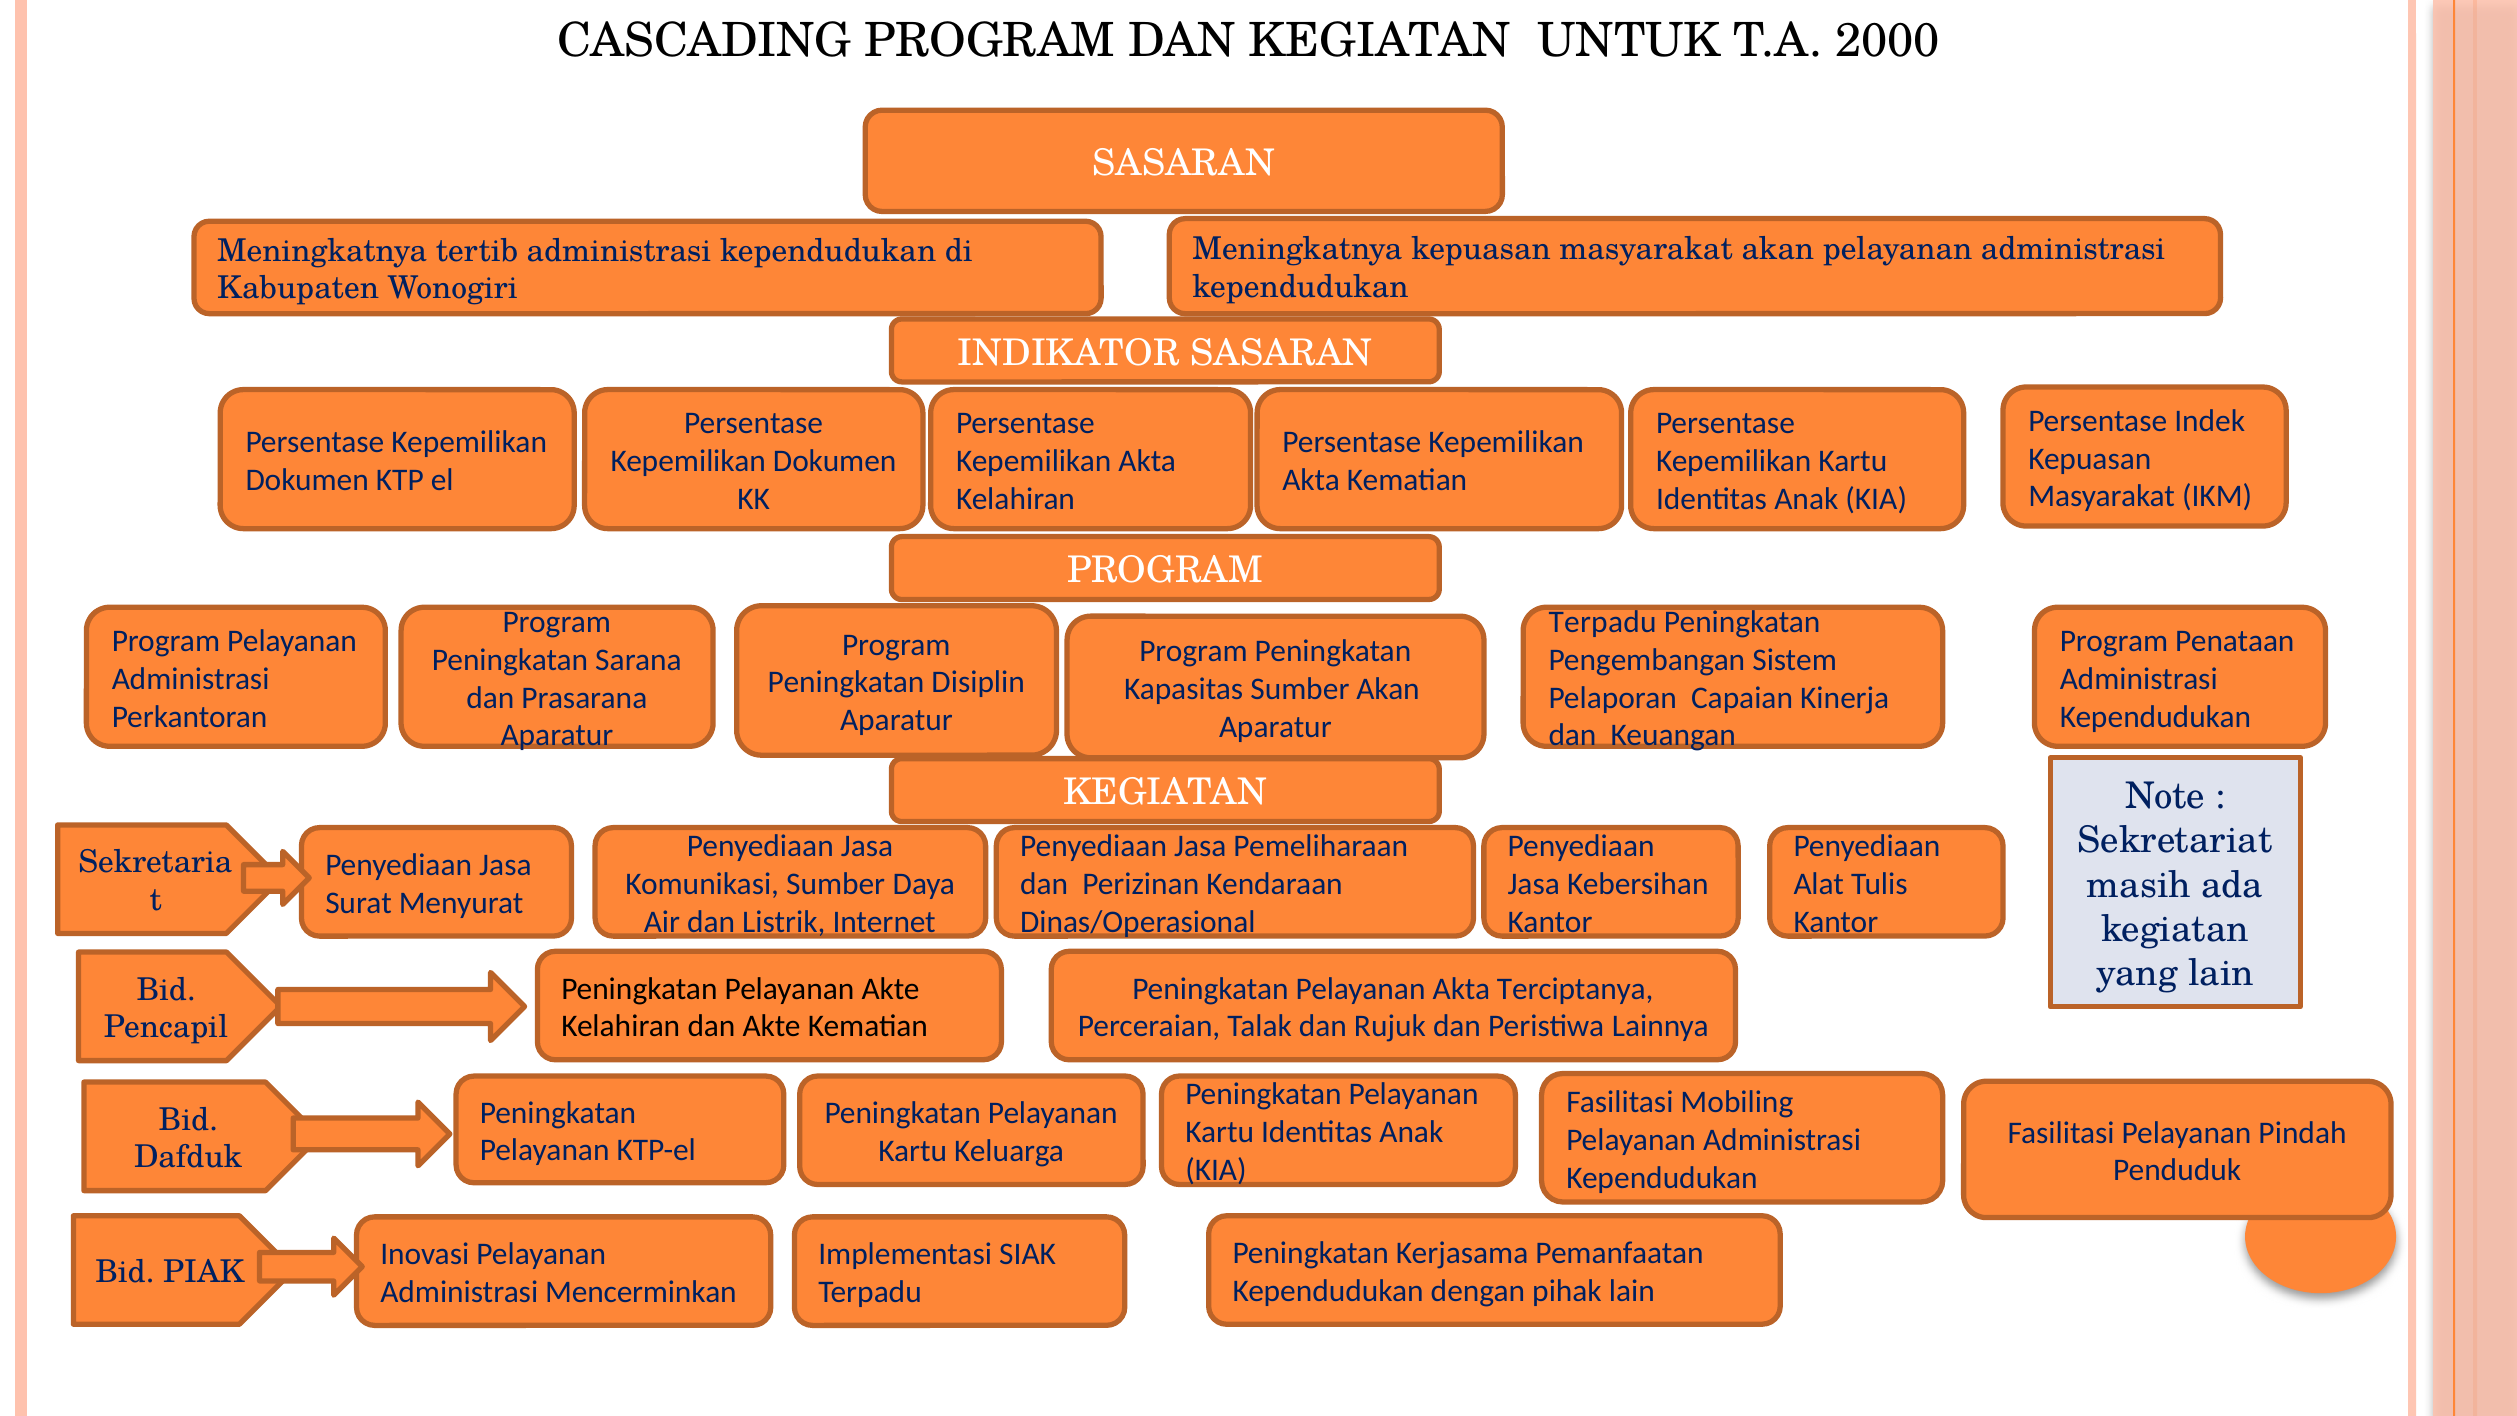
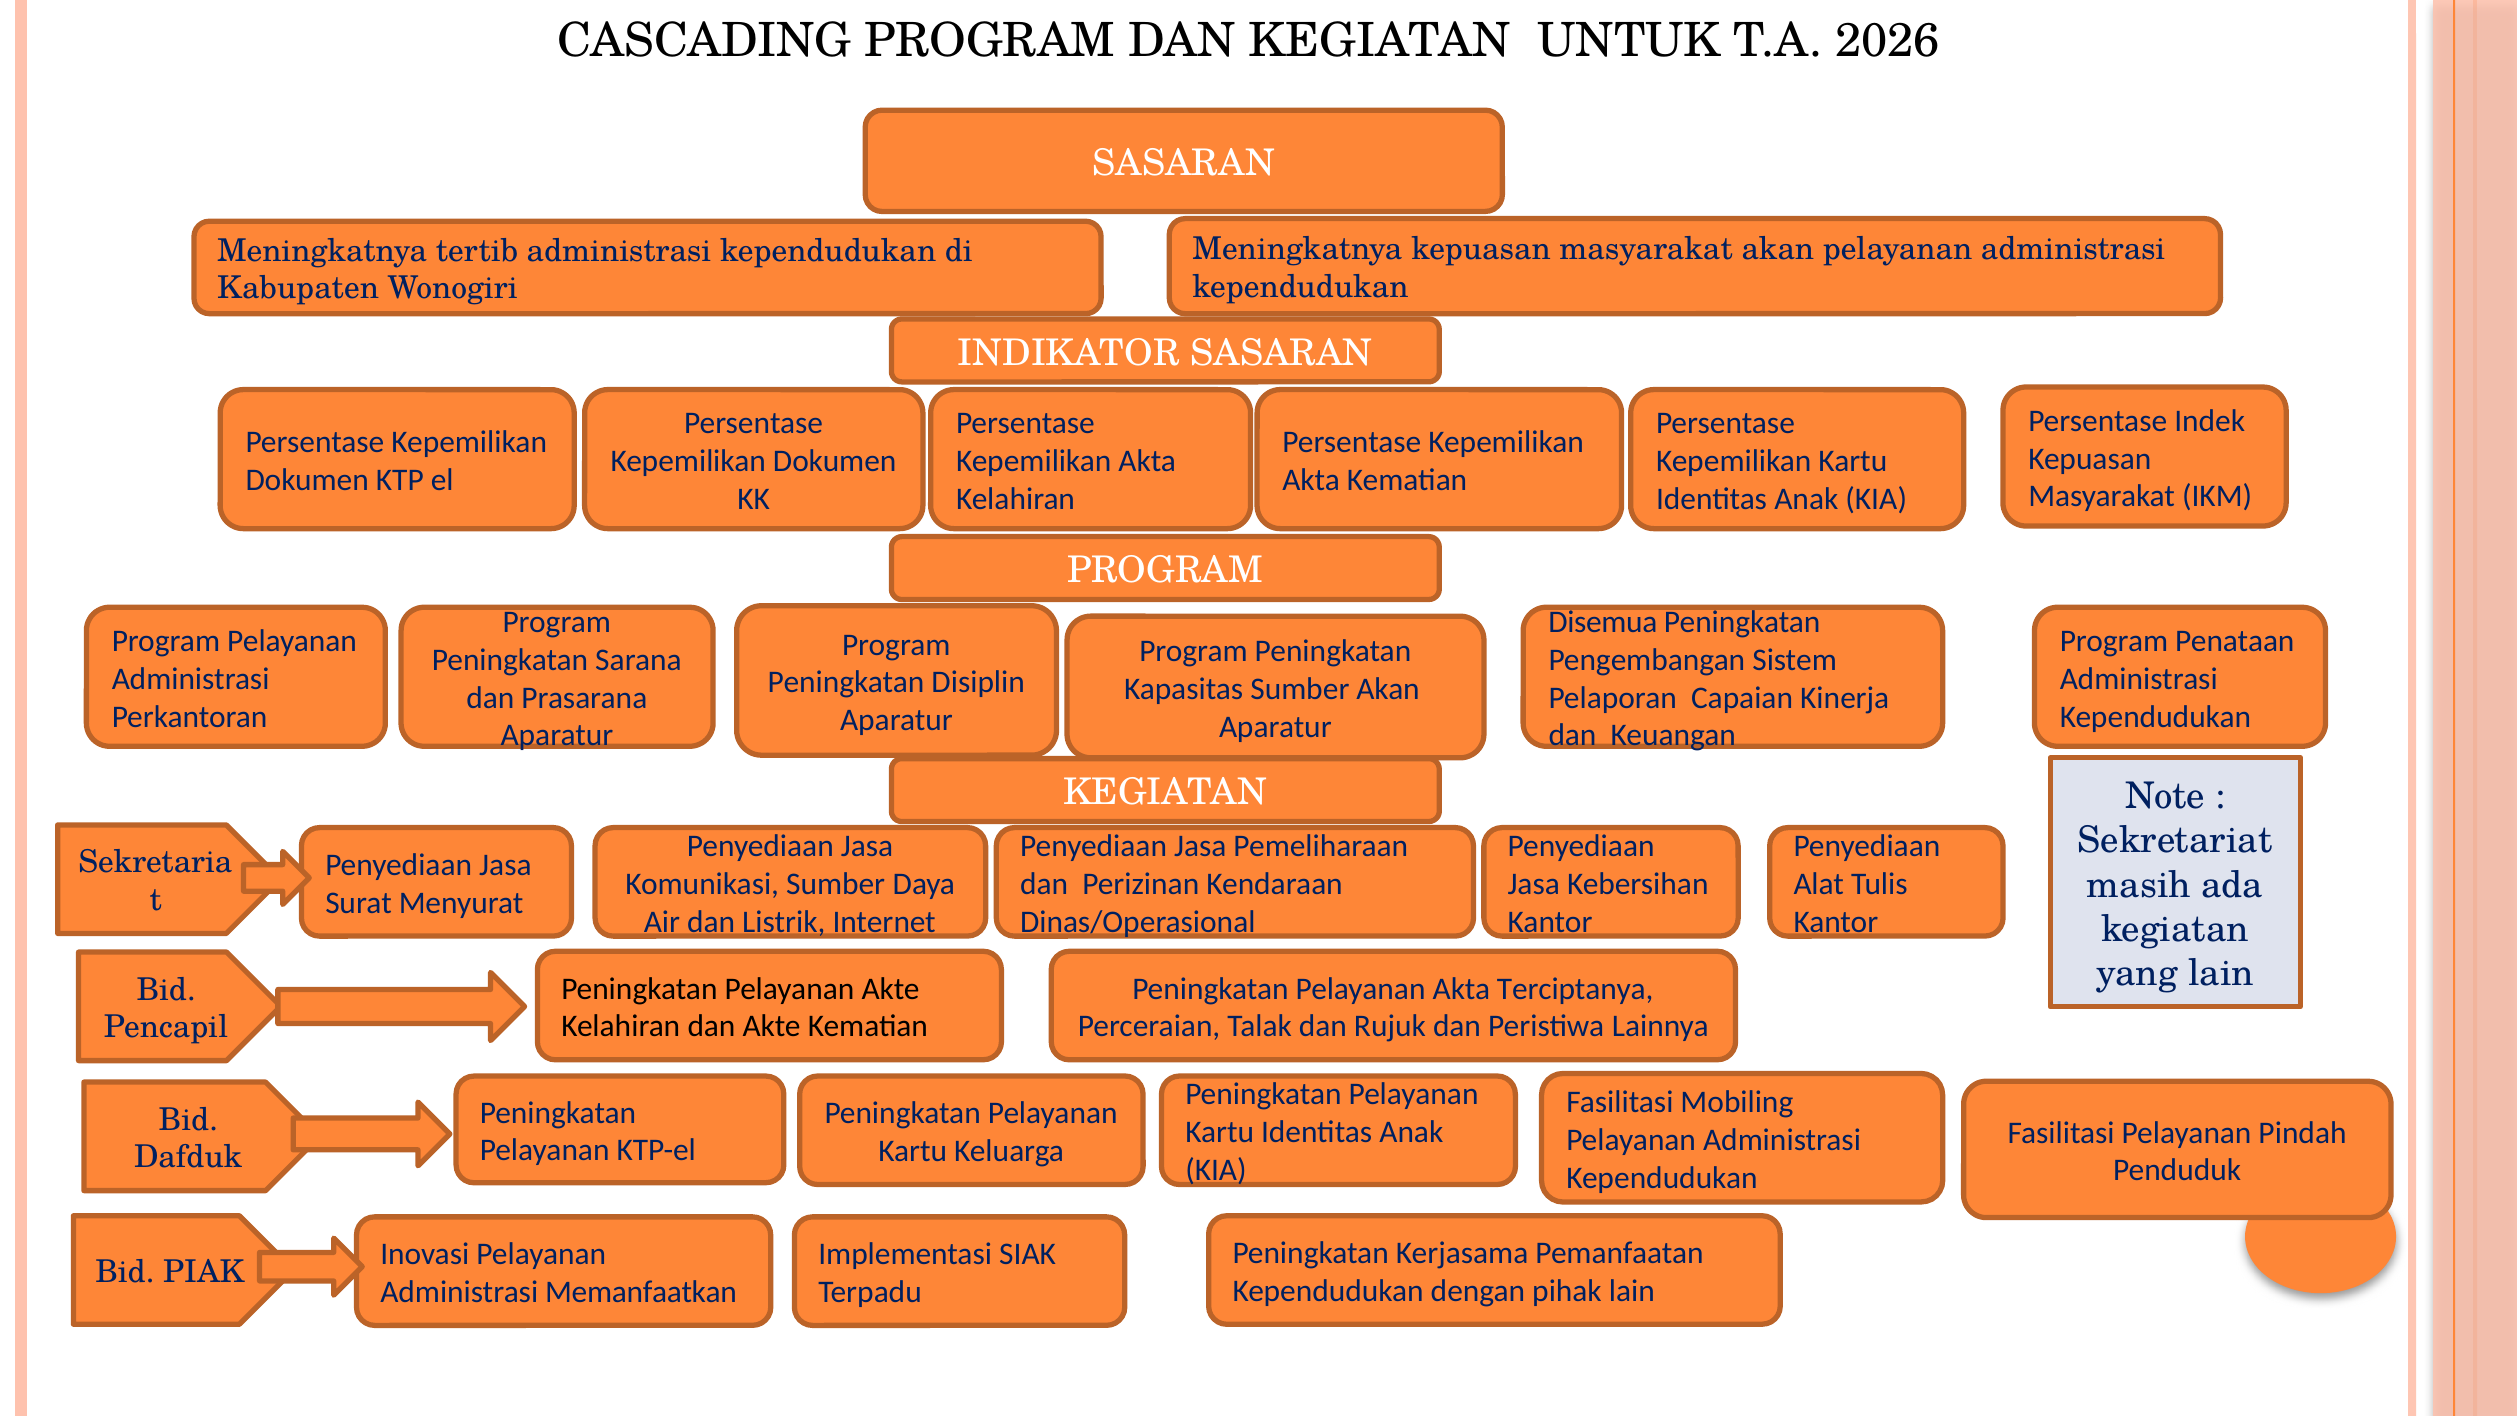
2000: 2000 -> 2026
Terpadu at (1603, 622): Terpadu -> Disemua
Mencerminkan: Mencerminkan -> Memanfaatkan
